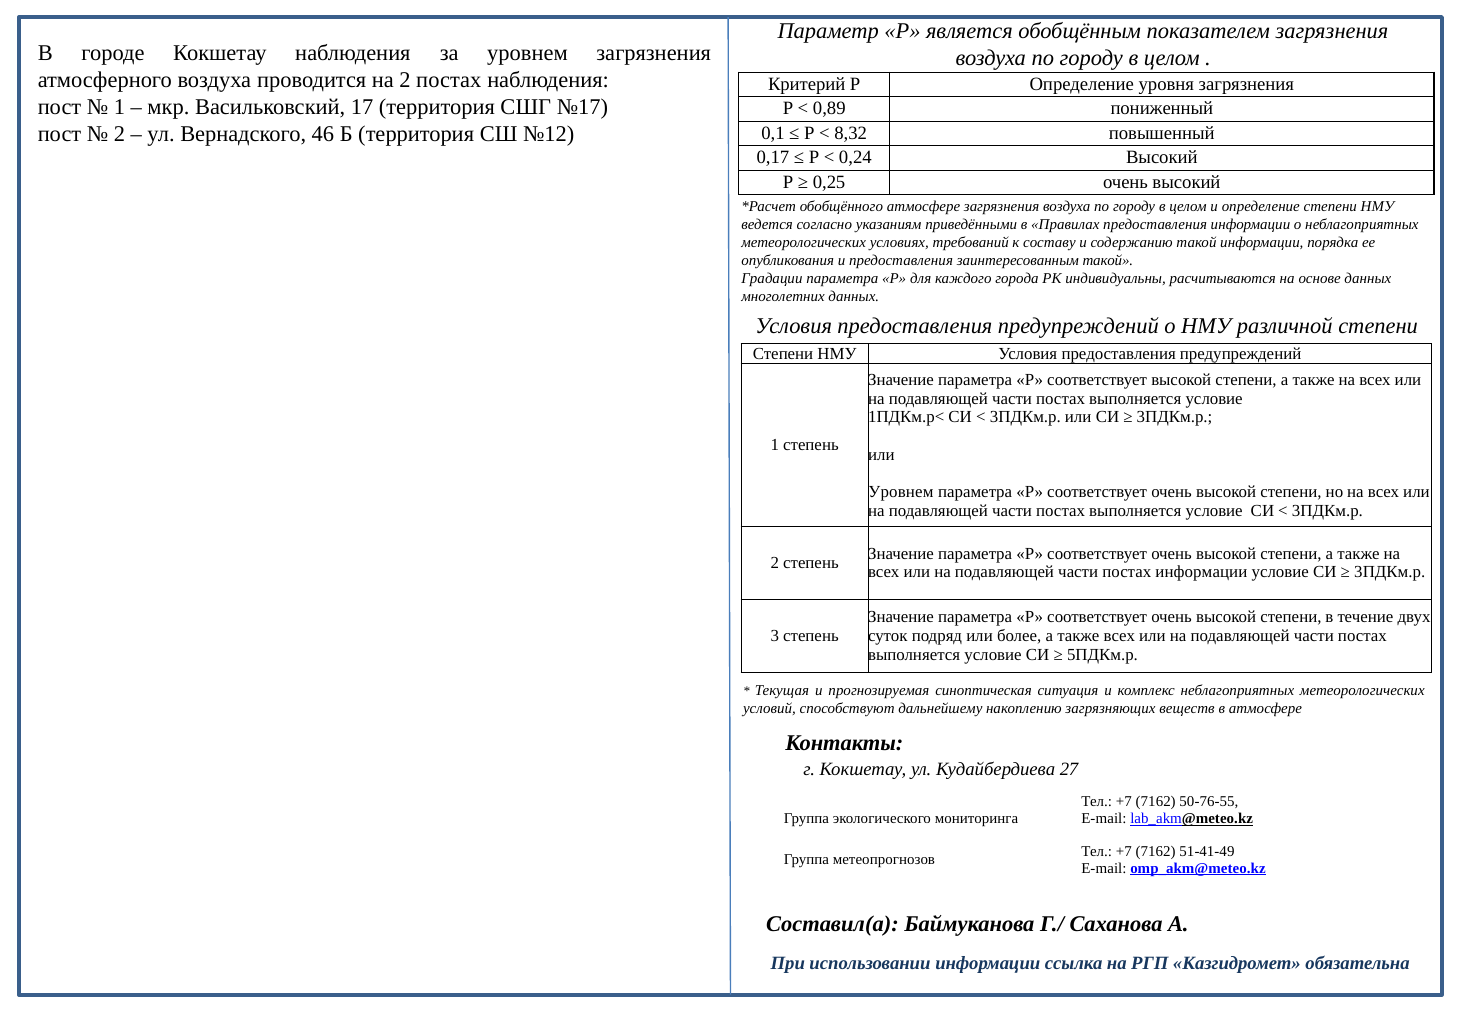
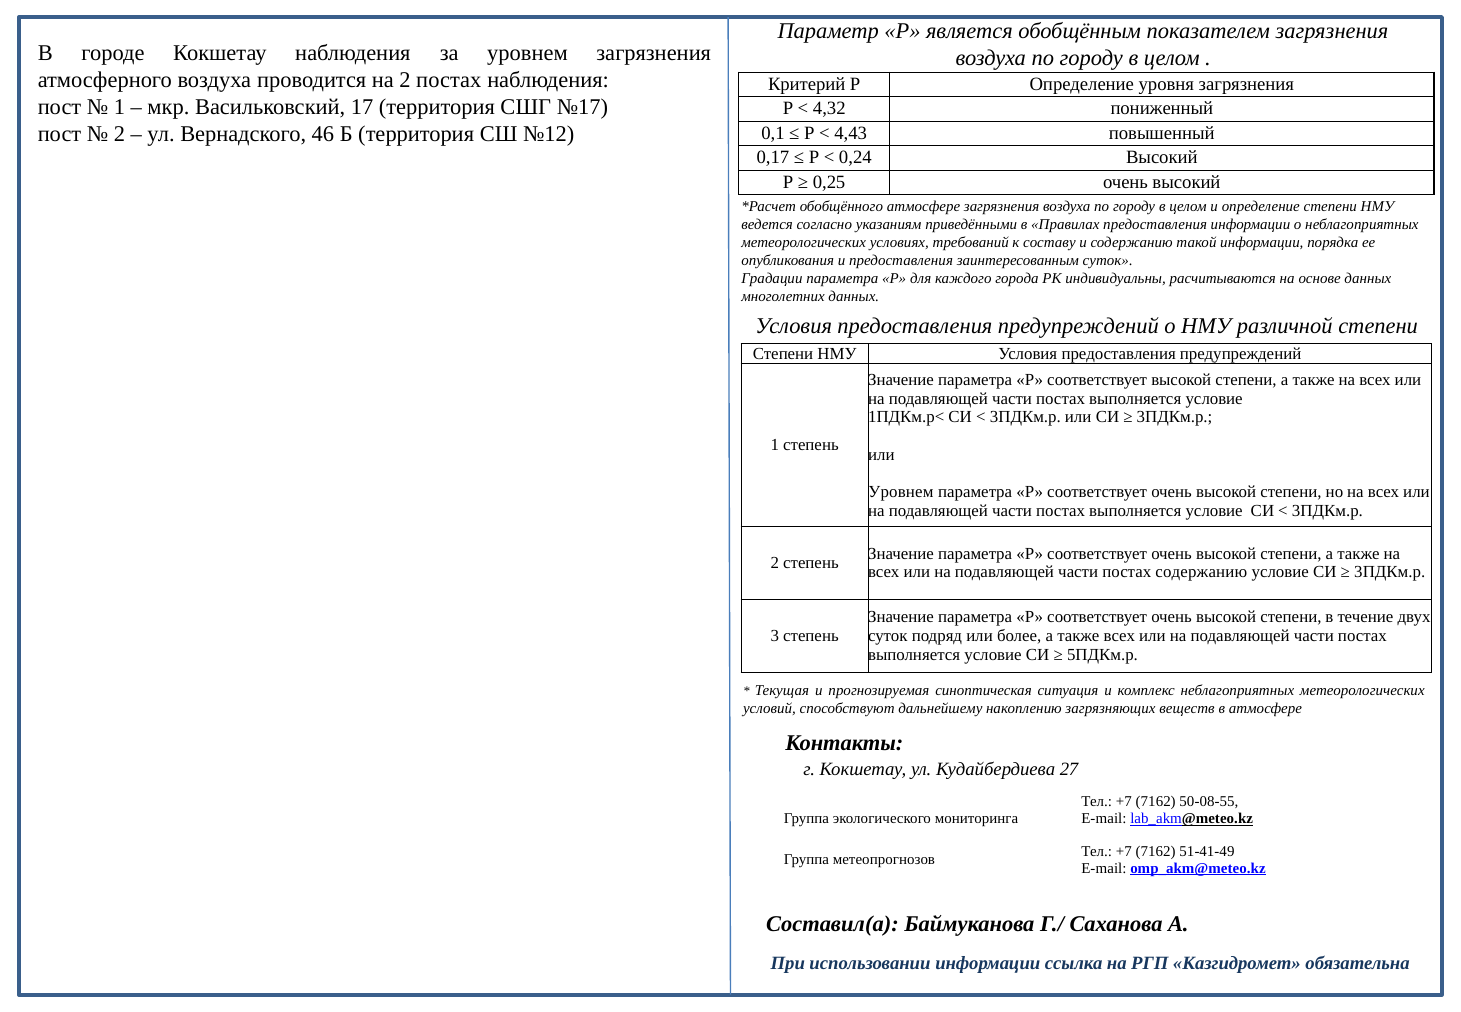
0,89: 0,89 -> 4,32
8,32: 8,32 -> 4,43
заинтересованным такой: такой -> суток
постах информации: информации -> содержанию
50-76-55: 50-76-55 -> 50-08-55
